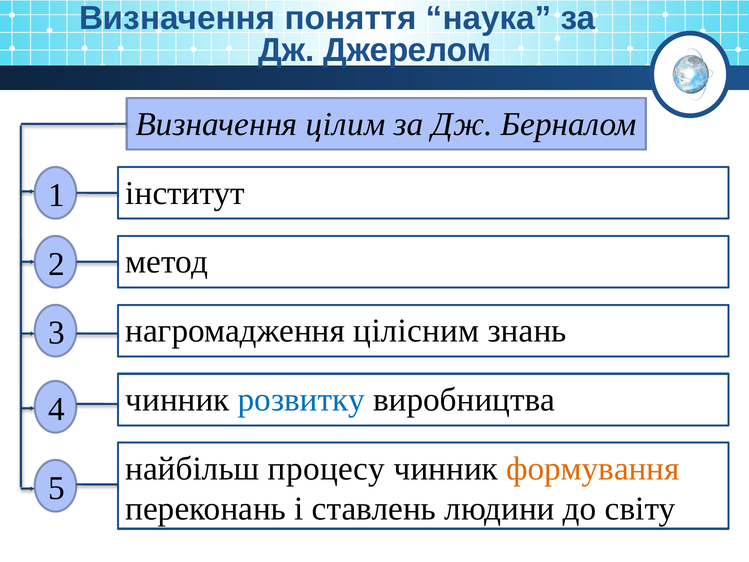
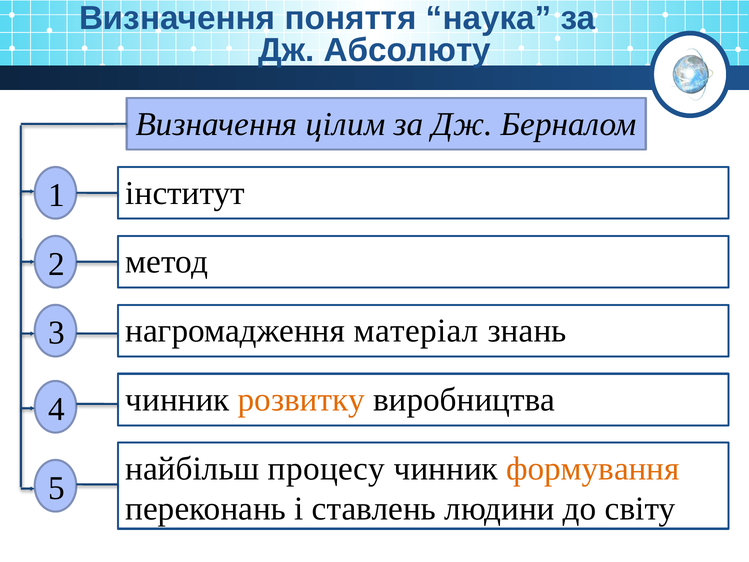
Джерелом: Джерелом -> Абсолюту
цілісним: цілісним -> матеріал
розвитку colour: blue -> orange
